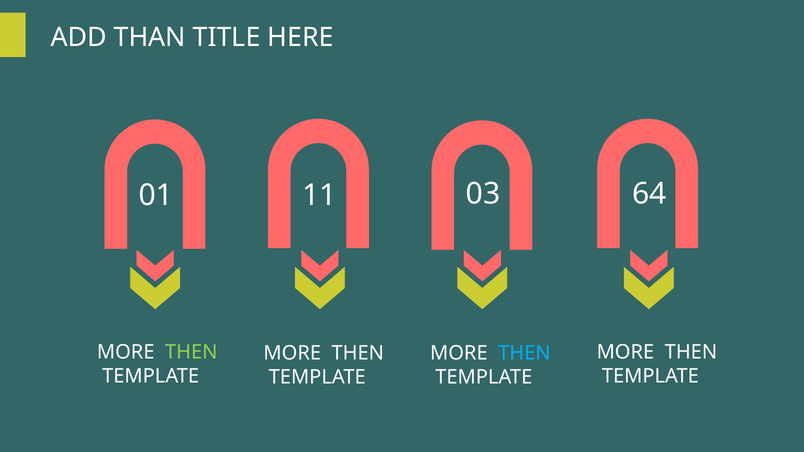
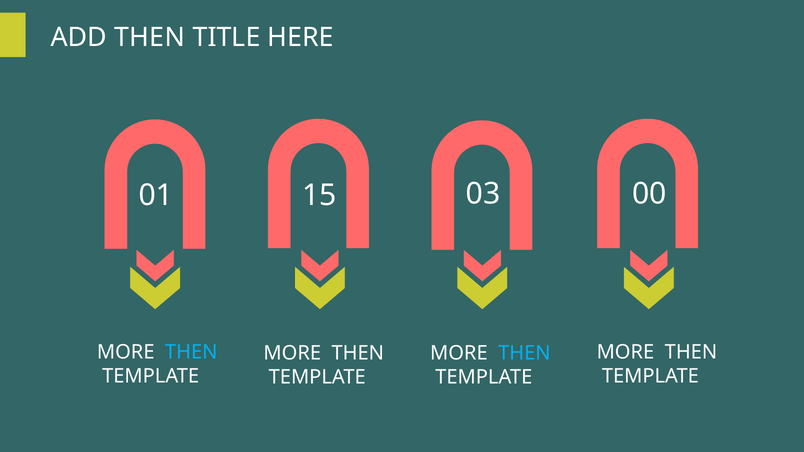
ADD THAN: THAN -> THEN
11: 11 -> 15
64: 64 -> 00
THEN at (191, 352) colour: light green -> light blue
